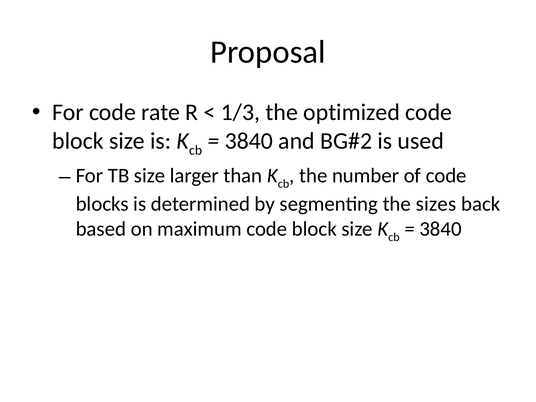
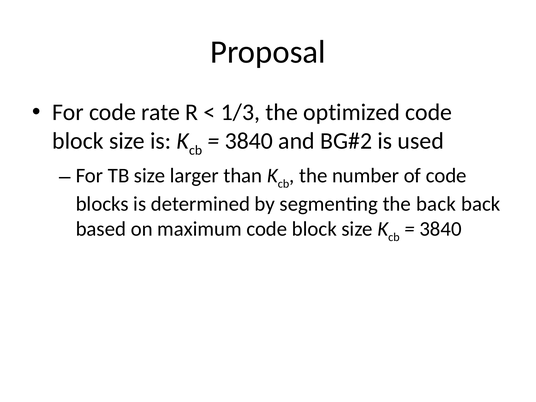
the sizes: sizes -> back
